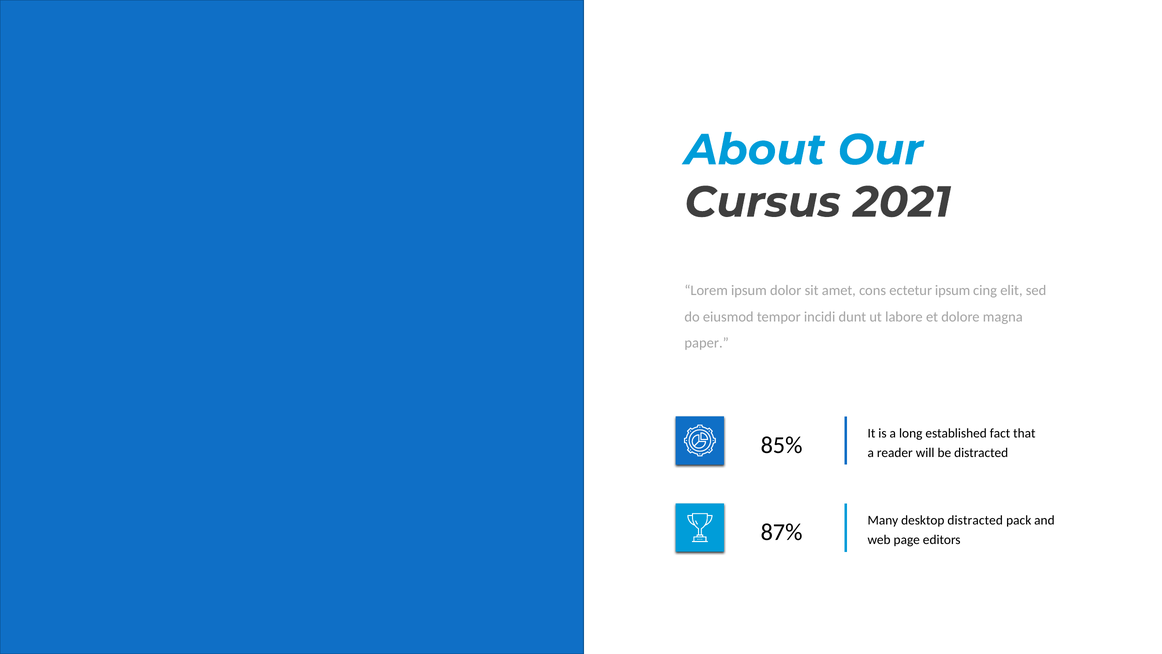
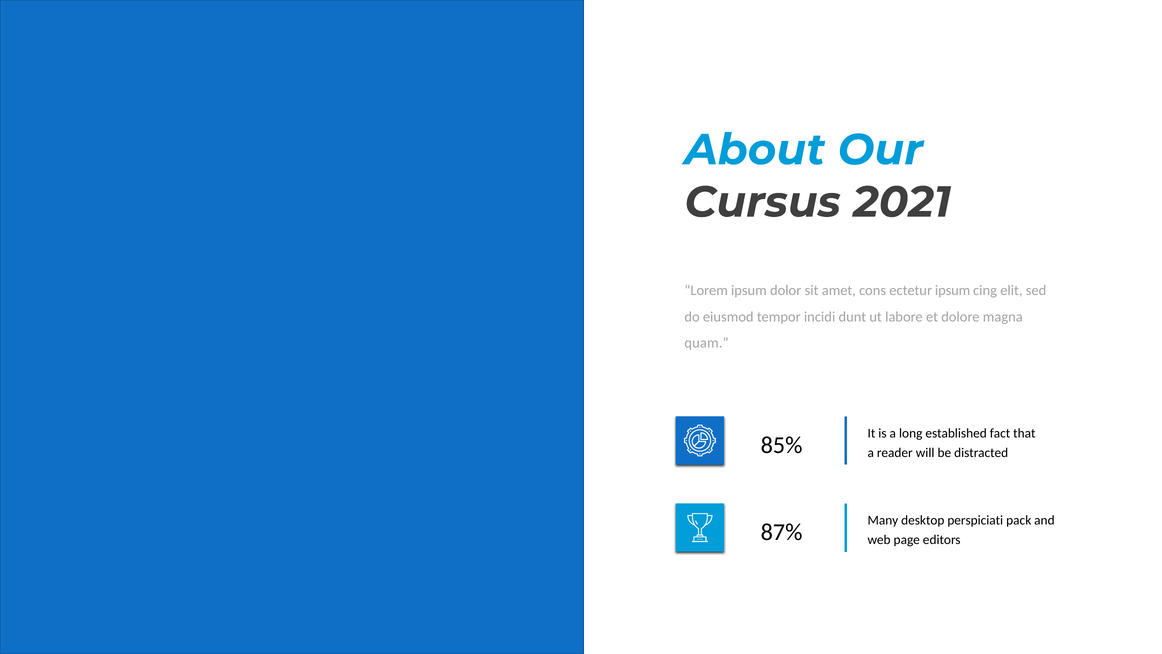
paper: paper -> quam
desktop distracted: distracted -> perspiciati
